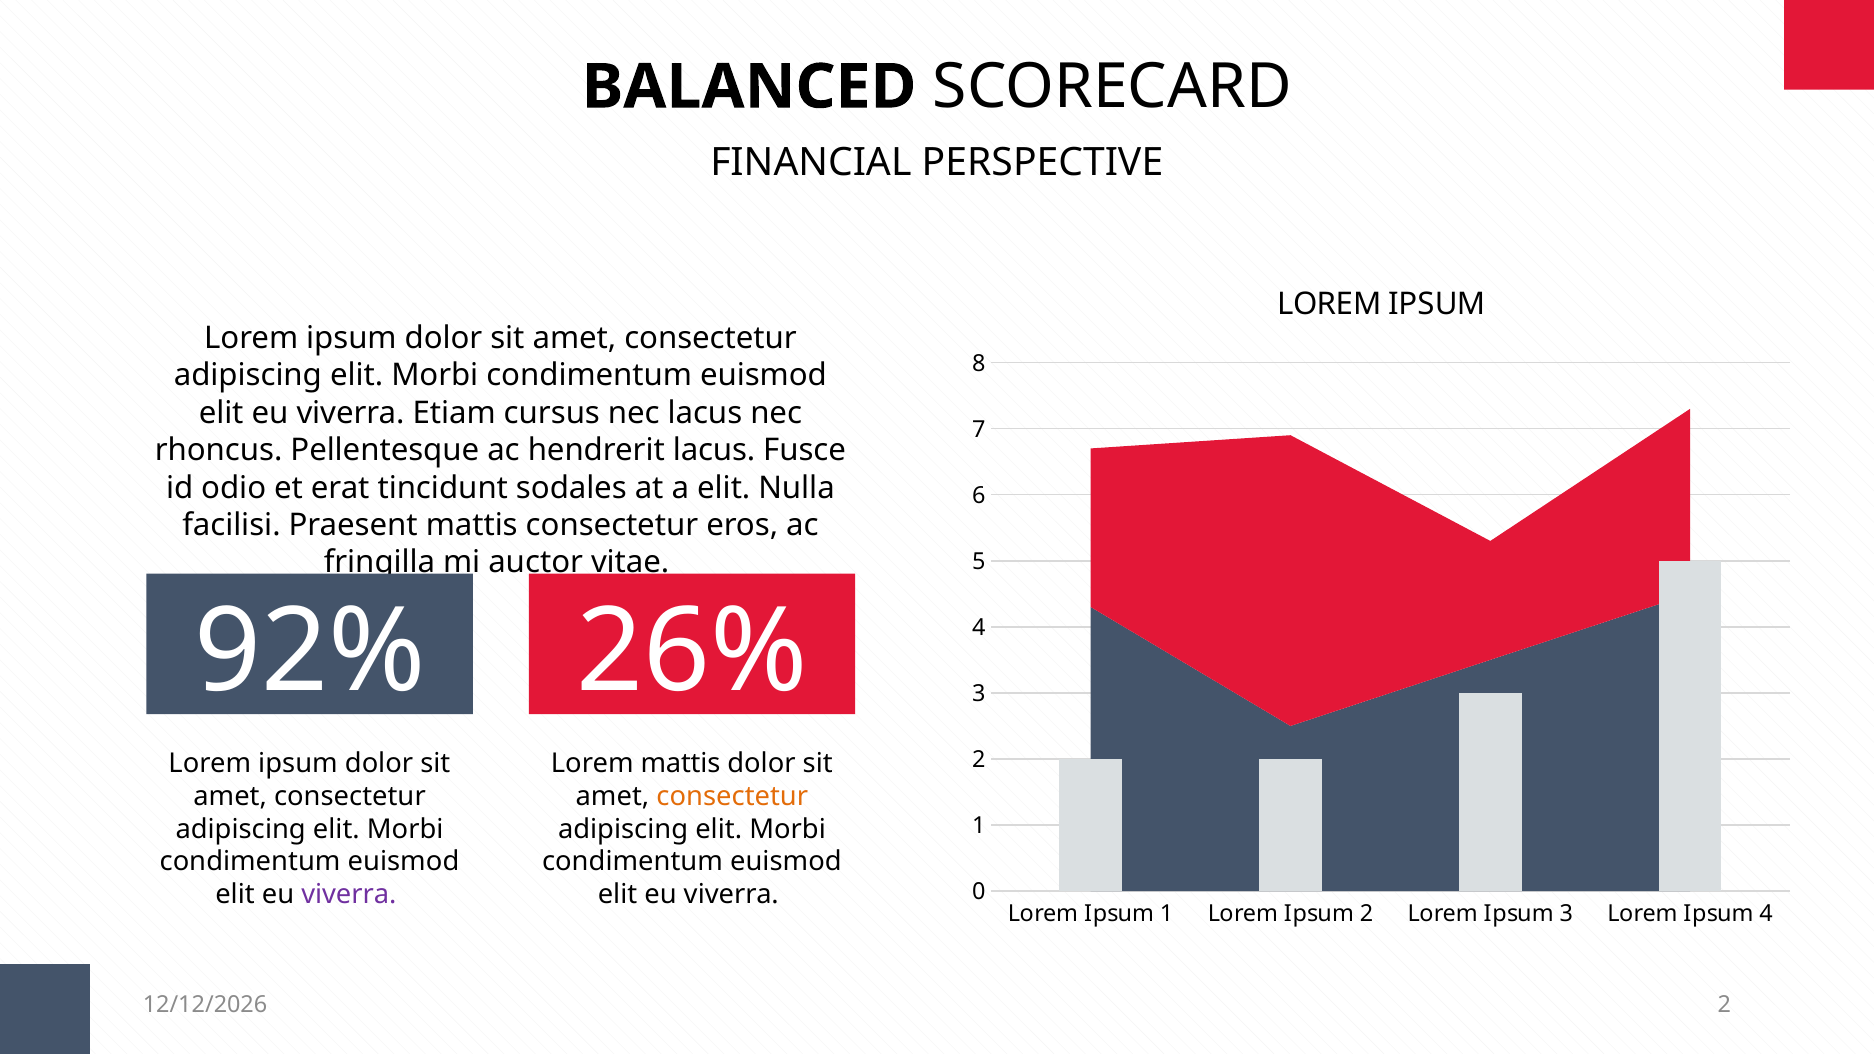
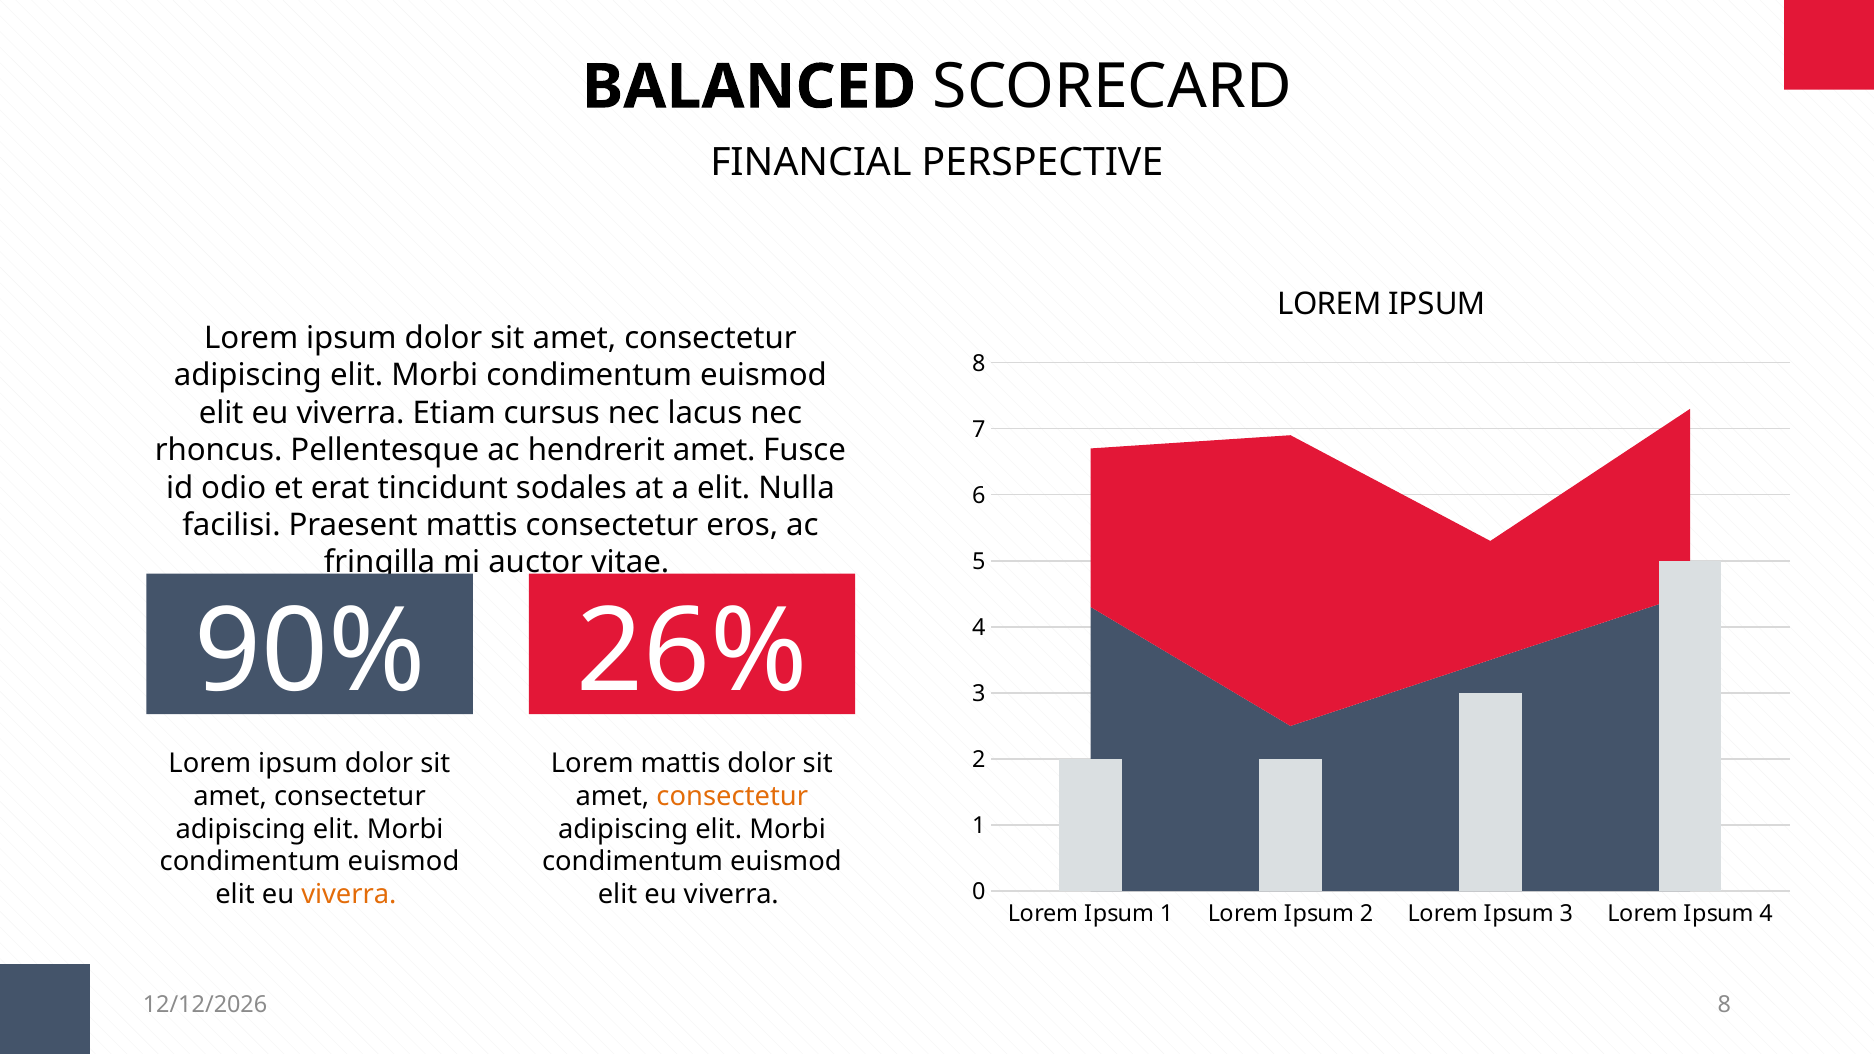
hendrerit lacus: lacus -> amet
92%: 92% -> 90%
viverra at (349, 895) colour: purple -> orange
2 at (1724, 1005): 2 -> 8
